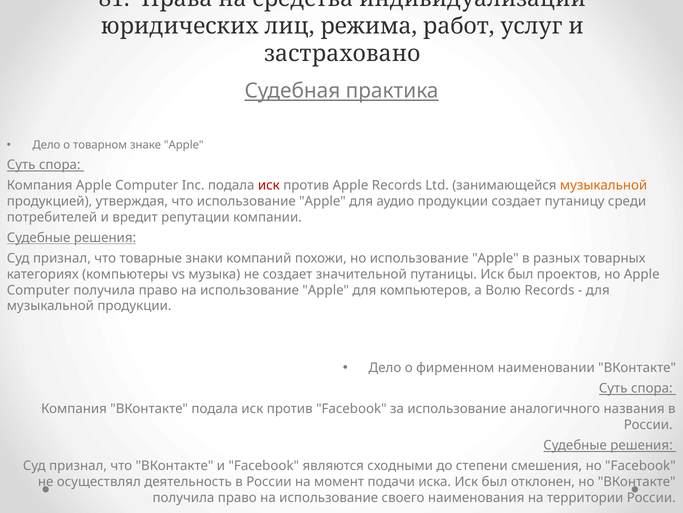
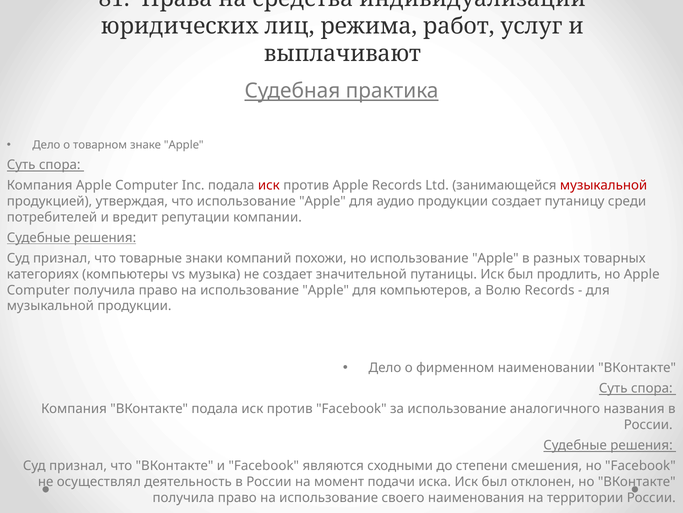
застраховано: застраховано -> выплачивают
музыкальной at (604, 185) colour: orange -> red
проектов: проектов -> продлить
